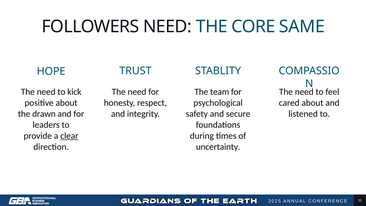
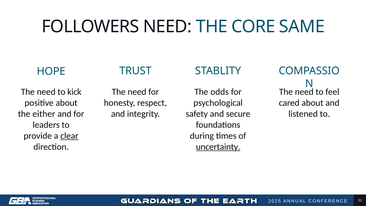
team: team -> odds
drawn: drawn -> either
uncertainty underline: none -> present
